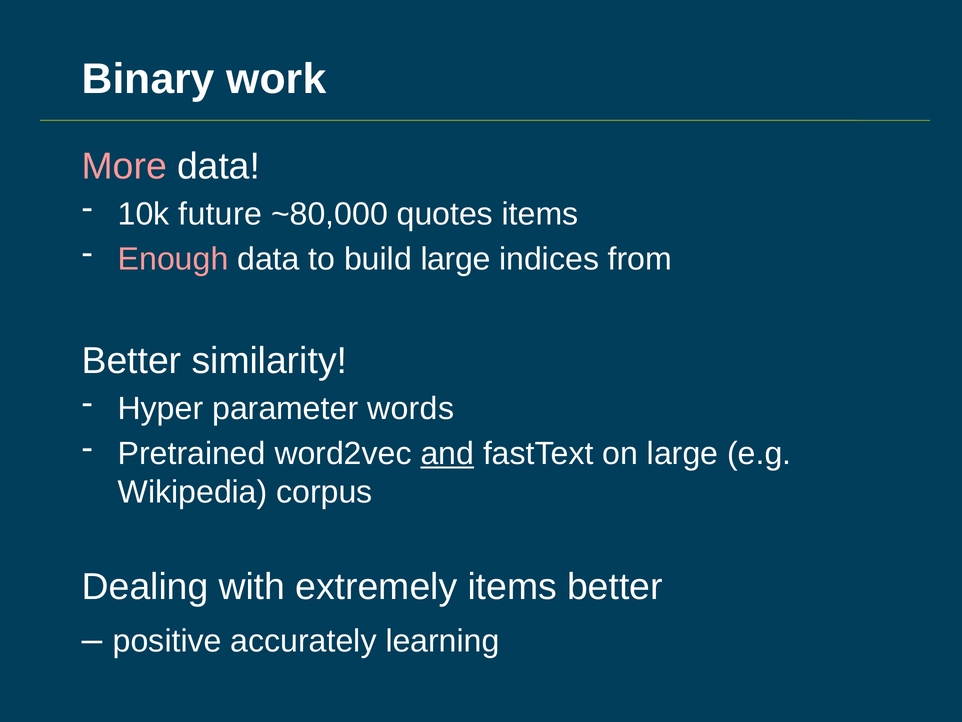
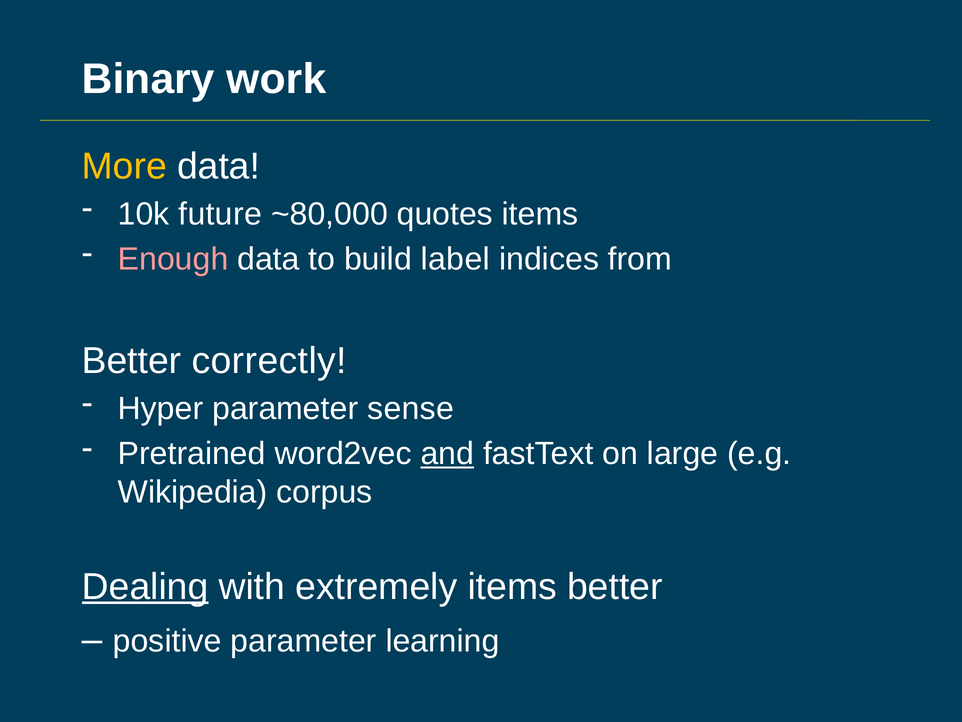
More colour: pink -> yellow
build large: large -> label
similarity: similarity -> correctly
words: words -> sense
Dealing underline: none -> present
positive accurately: accurately -> parameter
